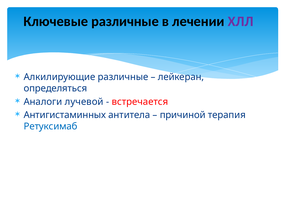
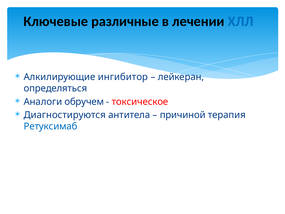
ХЛЛ colour: purple -> blue
Алкилирующие различные: различные -> ингибитор
лучевой: лучевой -> обручем
встречается: встречается -> токсическое
Антигистаминных: Антигистаминных -> Диагностируются
